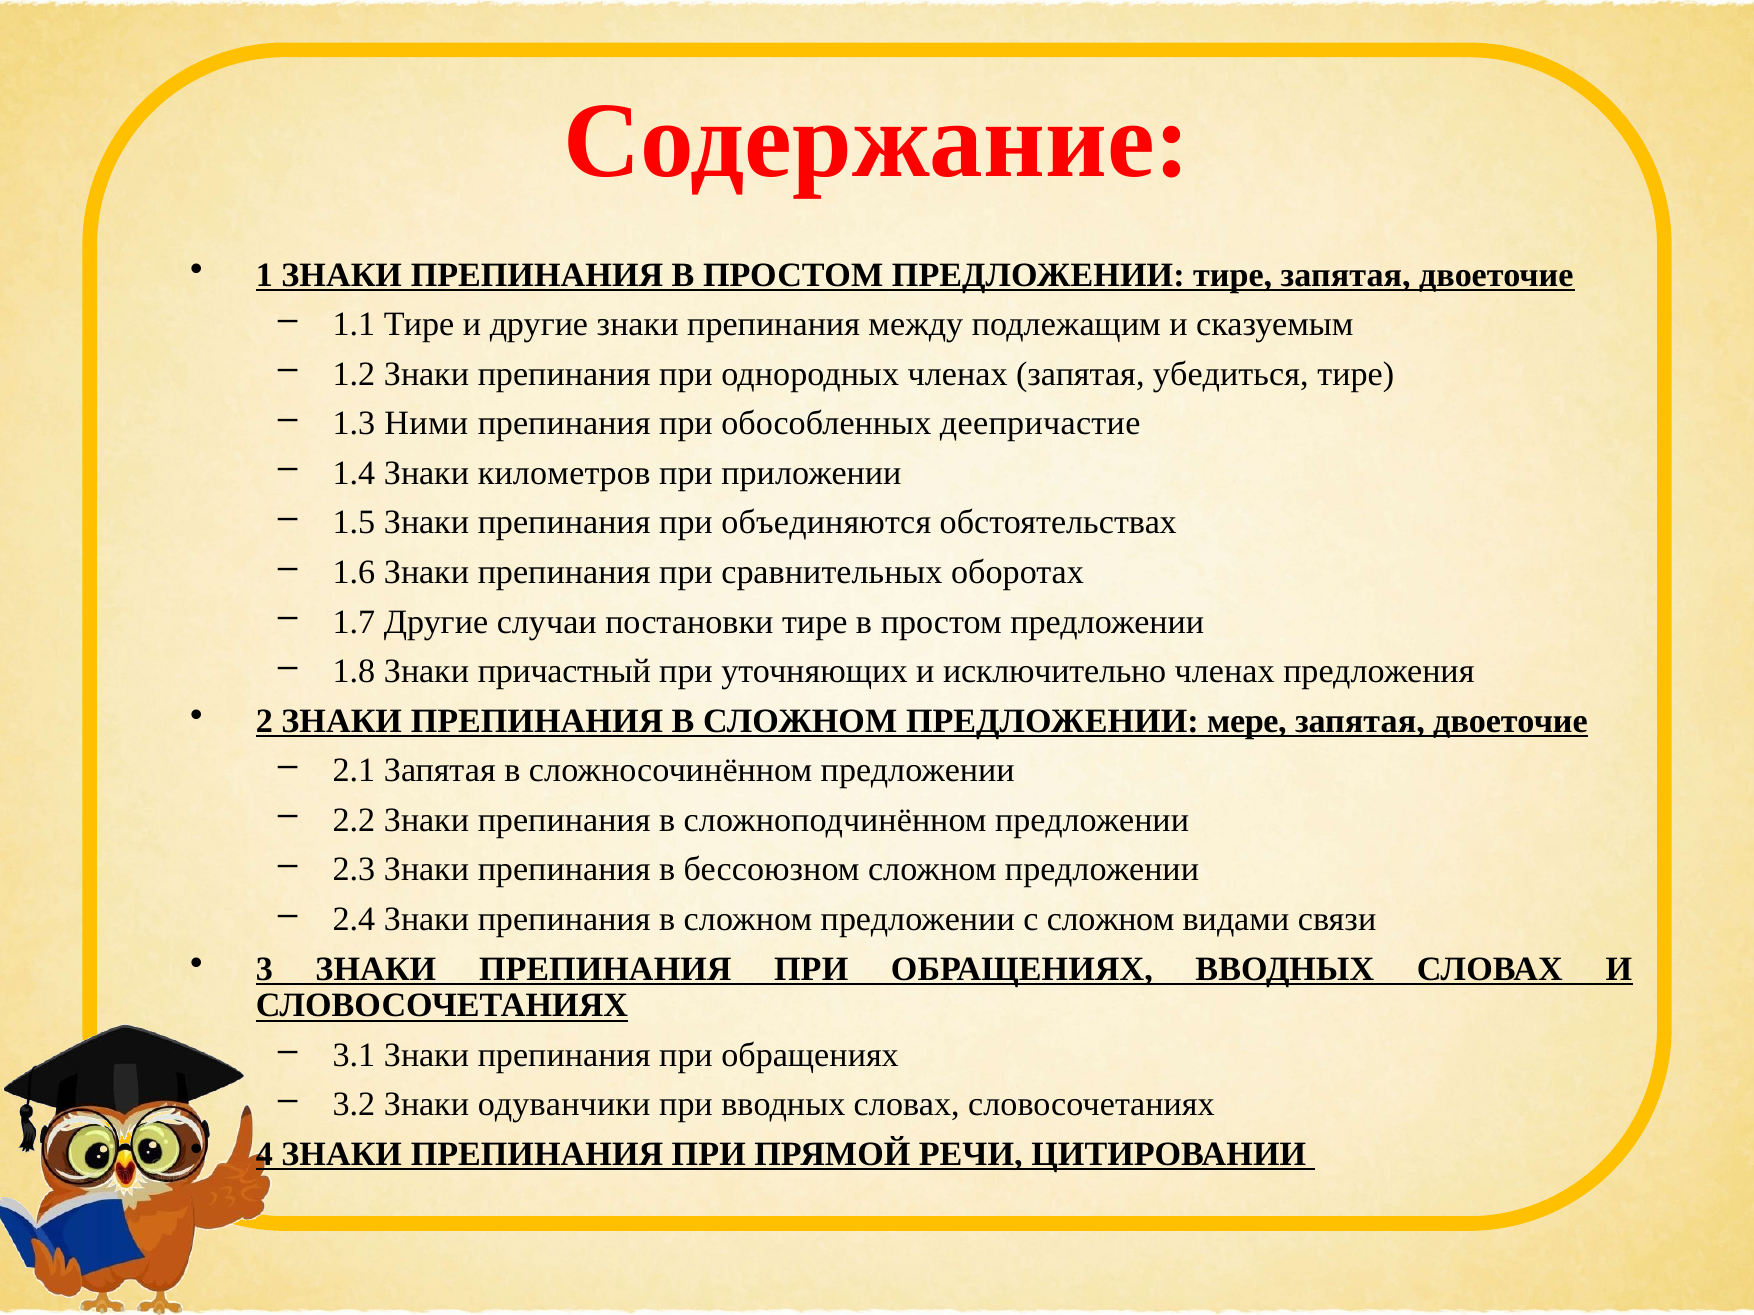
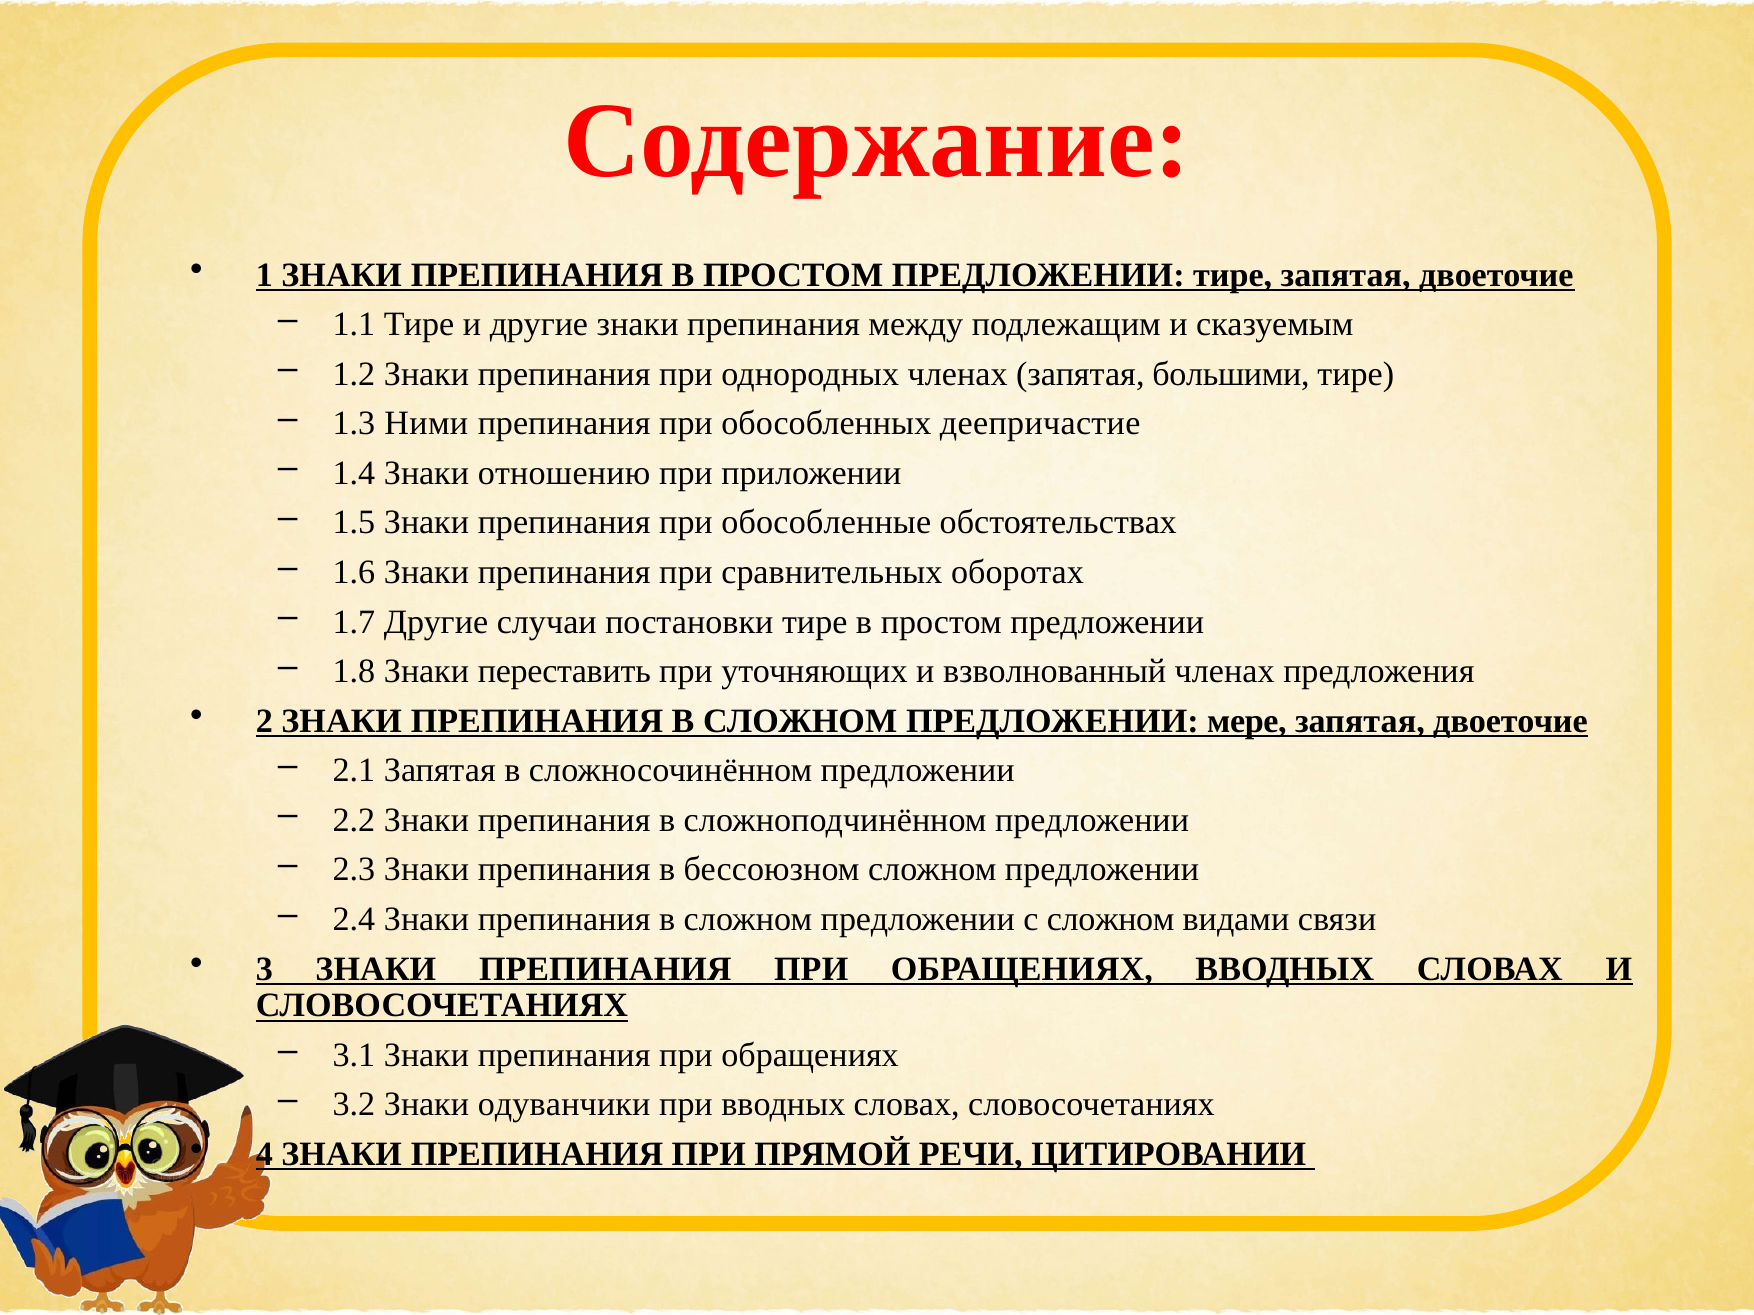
убедиться: убедиться -> большими
километров: километров -> отношению
объединяются: объединяются -> обособленные
причастный: причастный -> переставить
исключительно: исключительно -> взволнованный
